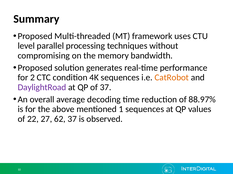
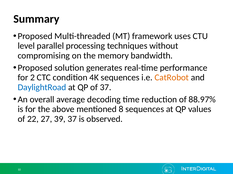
DaylightRoad colour: purple -> blue
1: 1 -> 8
62: 62 -> 39
